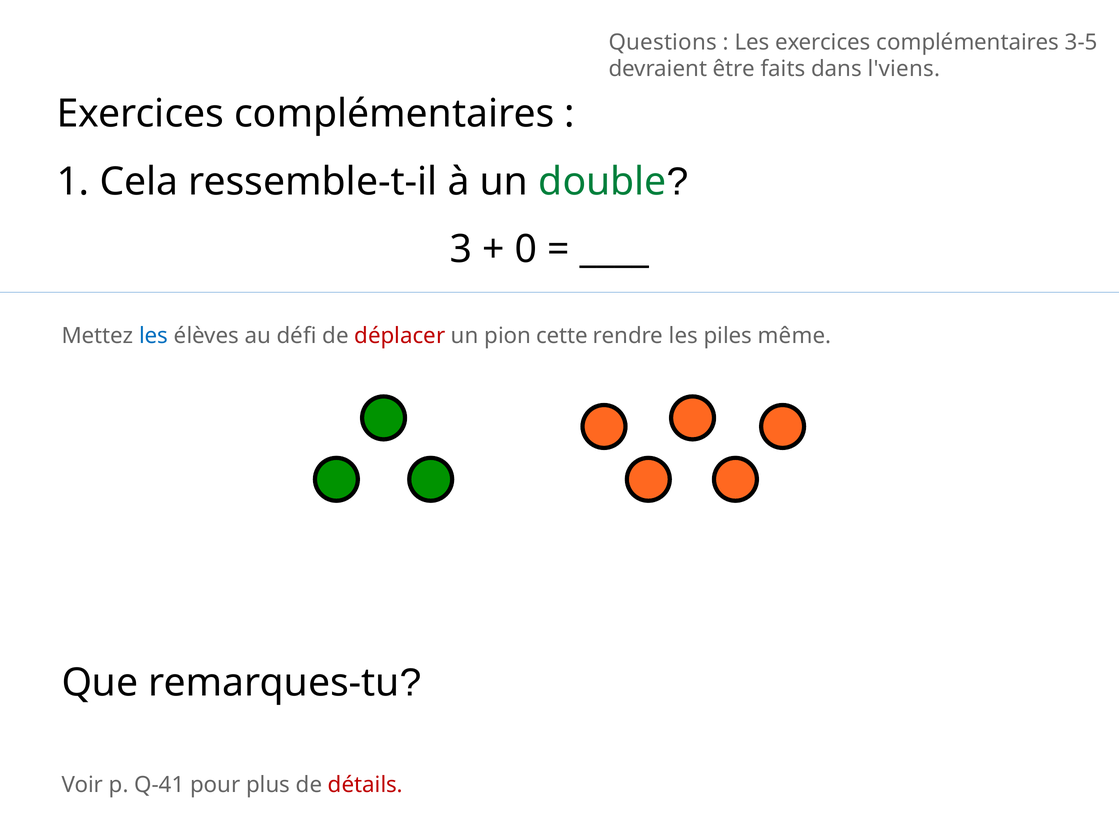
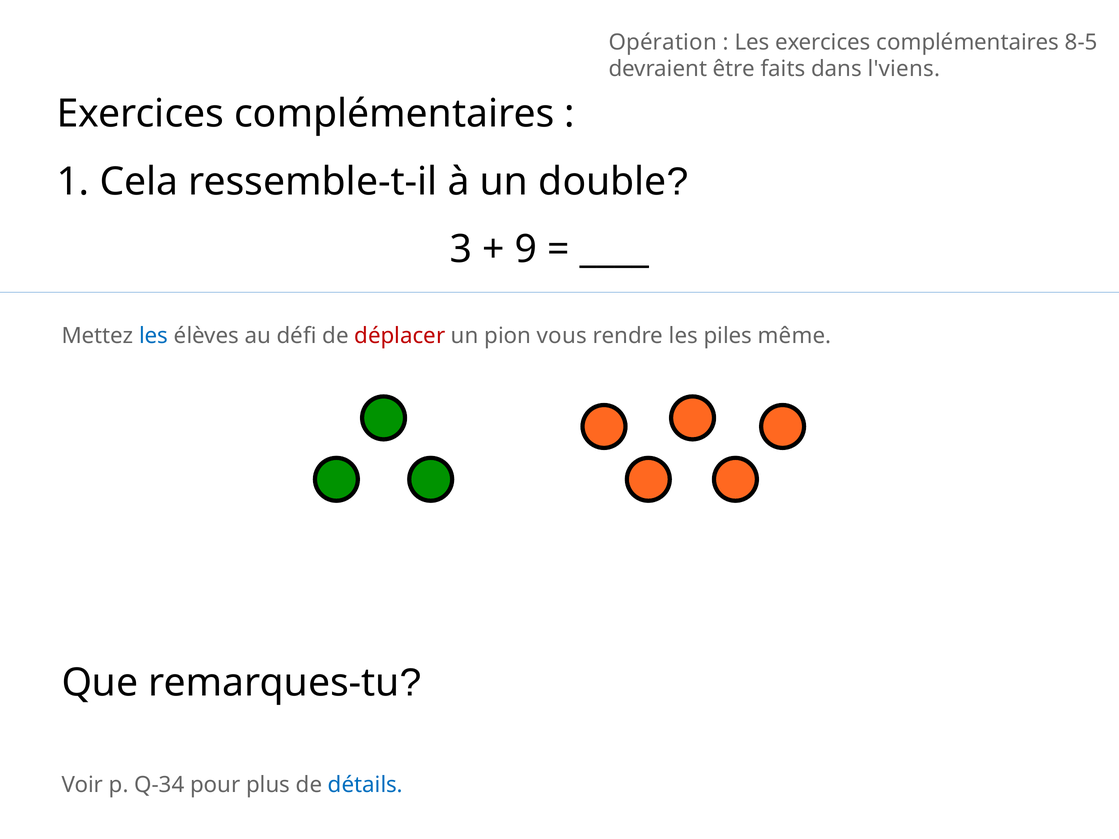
Questions: Questions -> Opération
3-5: 3-5 -> 8-5
double colour: green -> black
0: 0 -> 9
cette: cette -> vous
Q-41: Q-41 -> Q-34
détails colour: red -> blue
